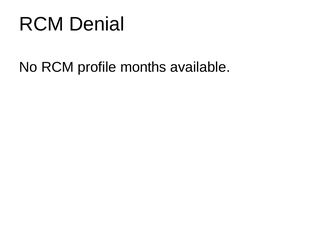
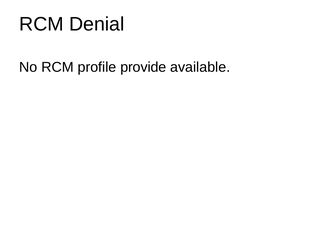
months: months -> provide
